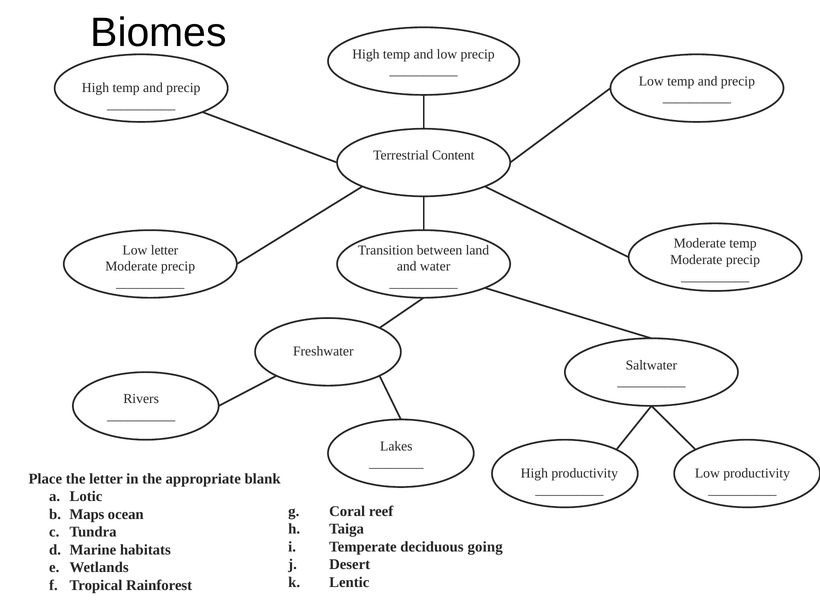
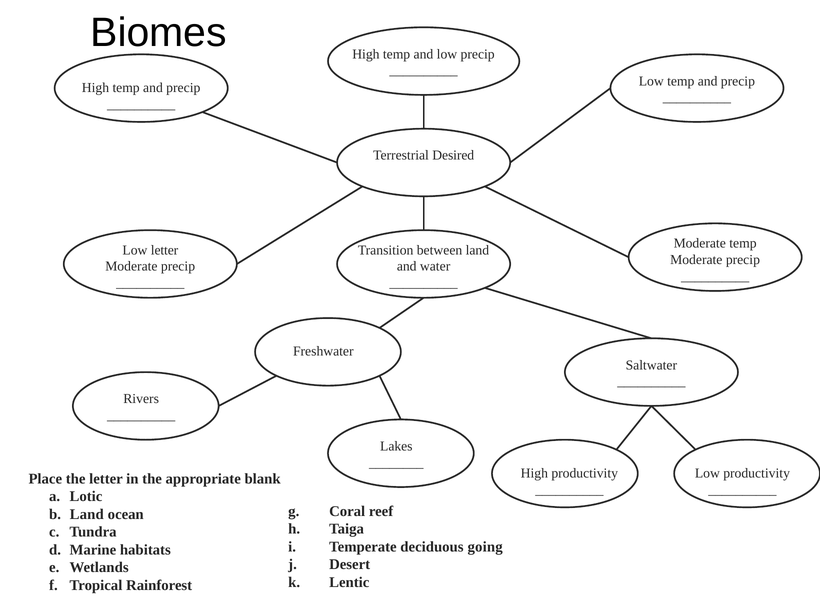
Content: Content -> Desired
Maps at (87, 514): Maps -> Land
